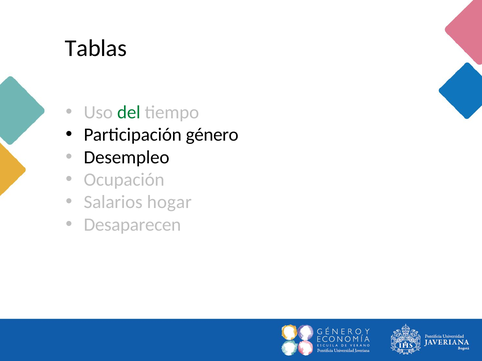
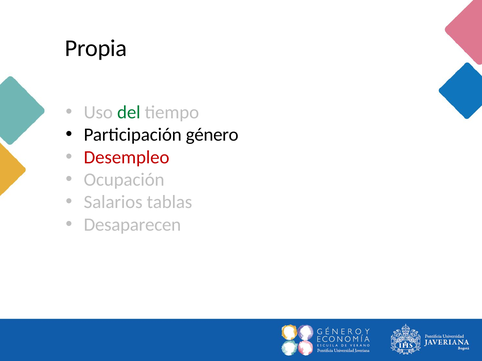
Tablas: Tablas -> Propia
Desempleo colour: black -> red
hogar: hogar -> tablas
